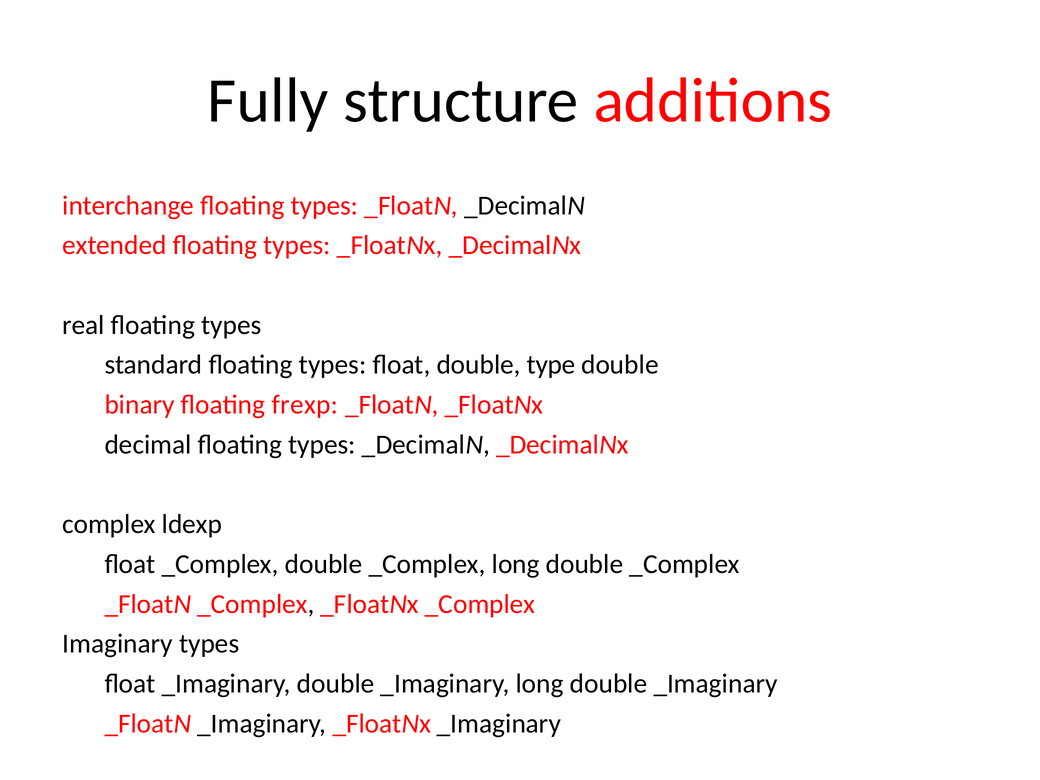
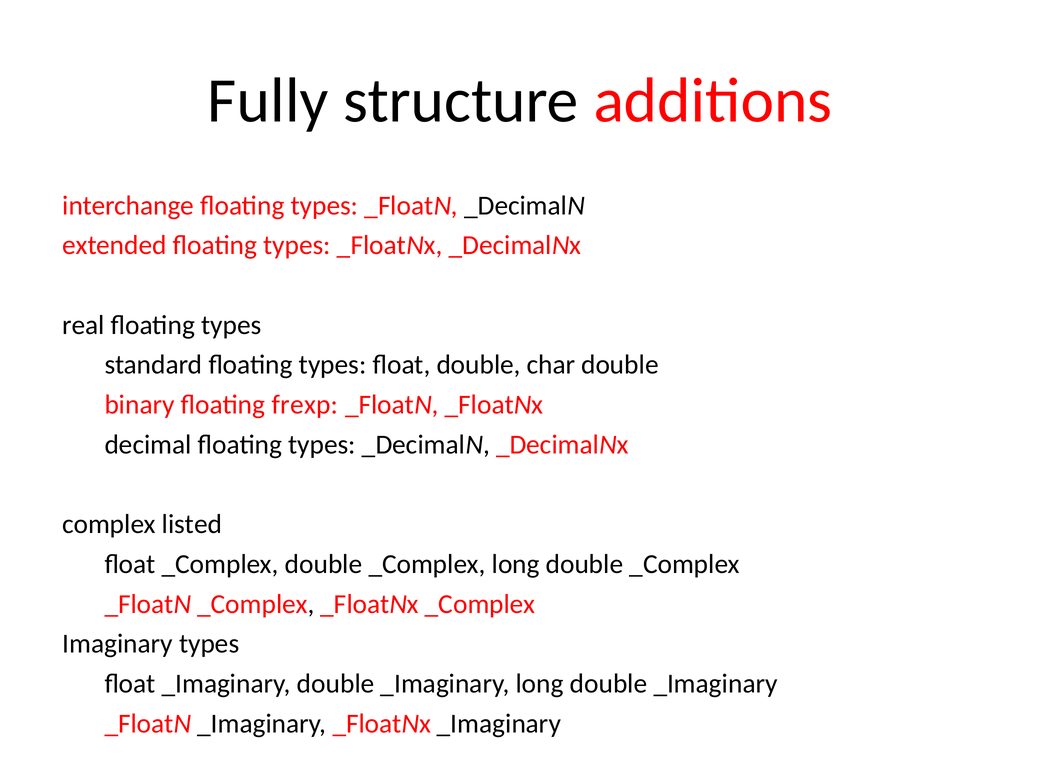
type: type -> char
ldexp: ldexp -> listed
